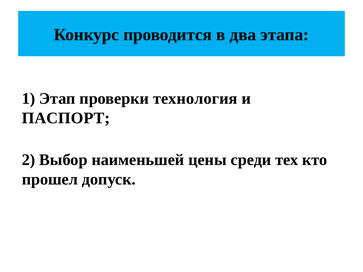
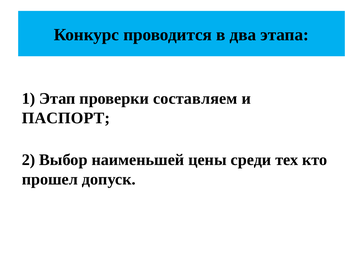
технология: технология -> составляем
